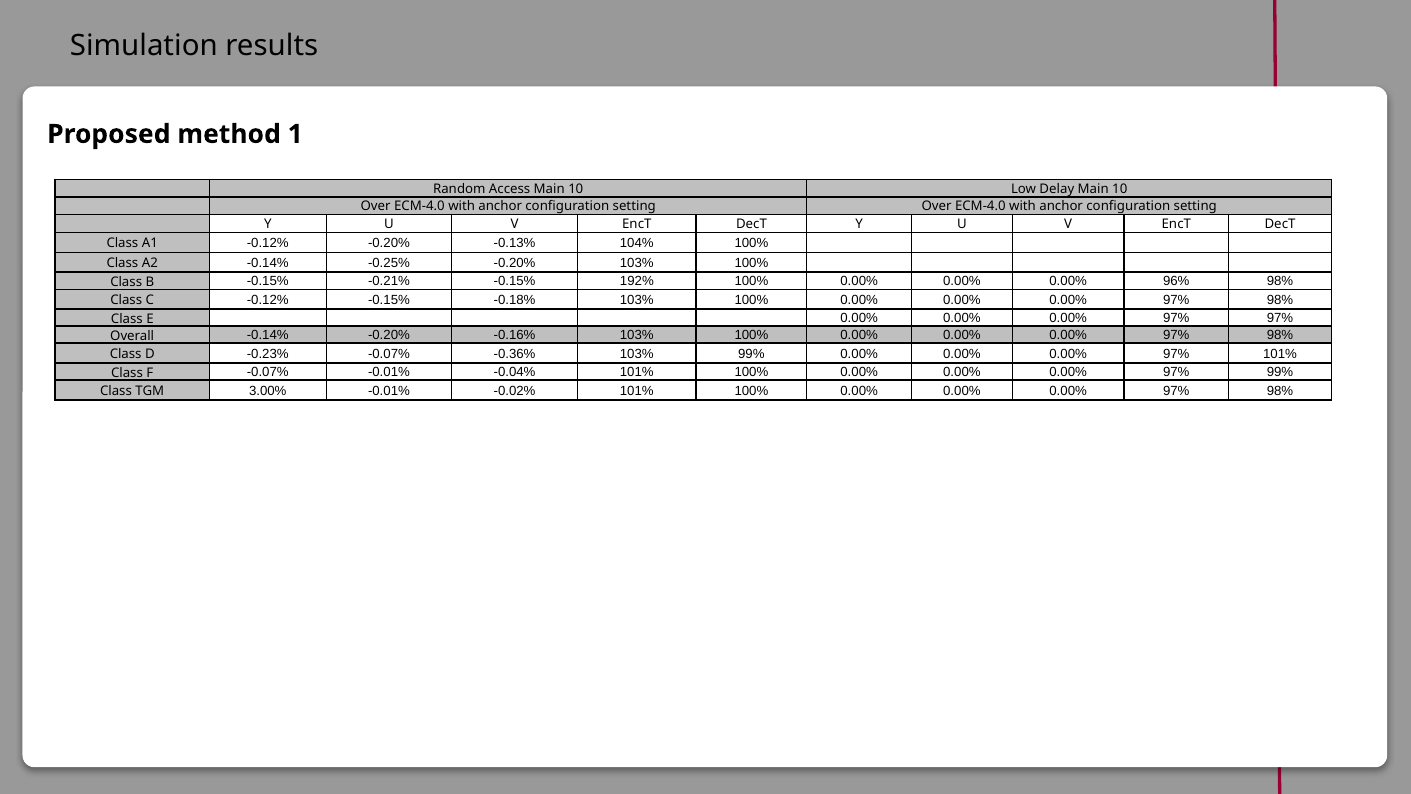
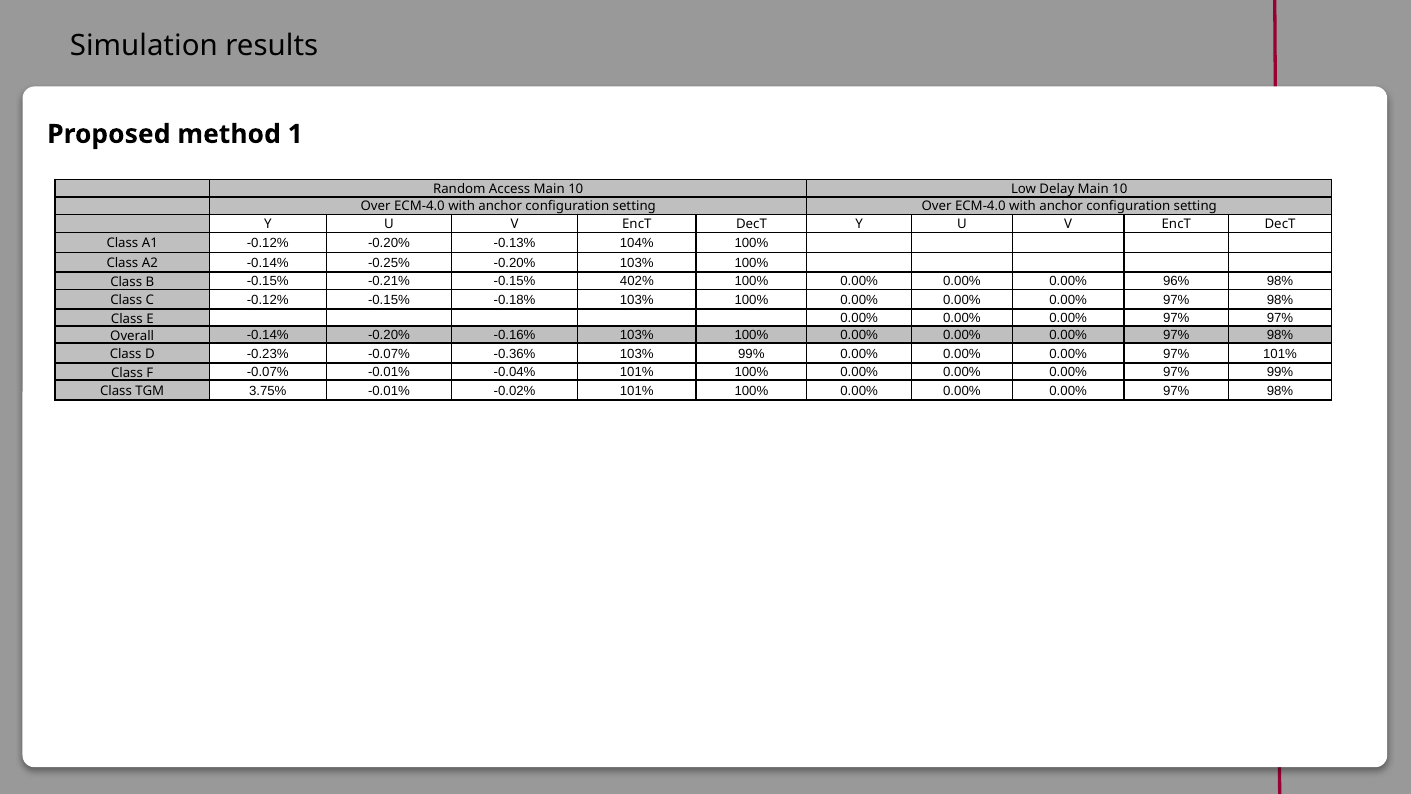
192%: 192% -> 402%
3.00%: 3.00% -> 3.75%
